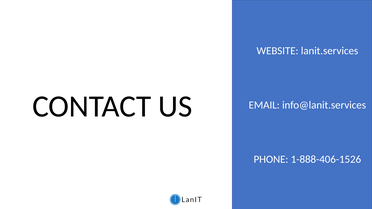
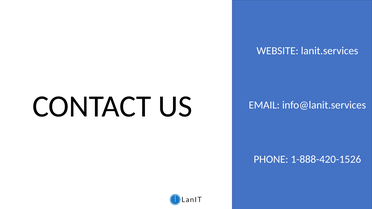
1-888-406-1526: 1-888-406-1526 -> 1-888-420-1526
